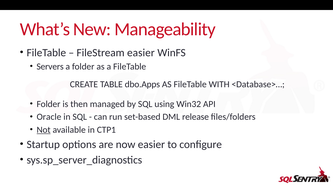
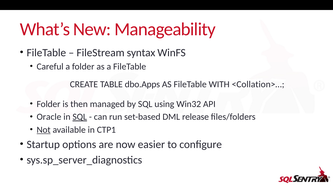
FileStream easier: easier -> syntax
Servers: Servers -> Careful
<Database>…: <Database>… -> <Collation>…
SQL at (80, 117) underline: none -> present
